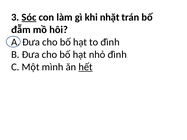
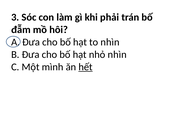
Sóc underline: present -> none
nhặt: nhặt -> phải
to đình: đình -> nhìn
nhỏ đình: đình -> nhìn
